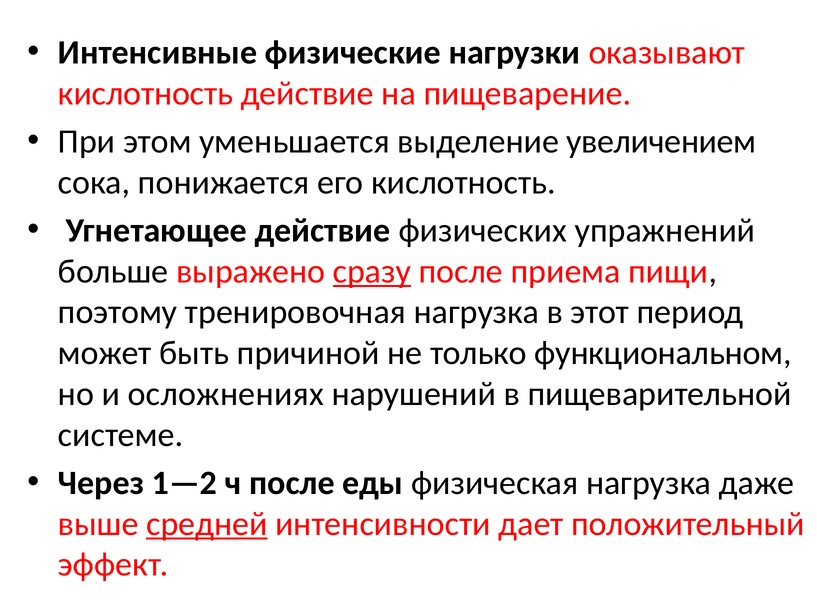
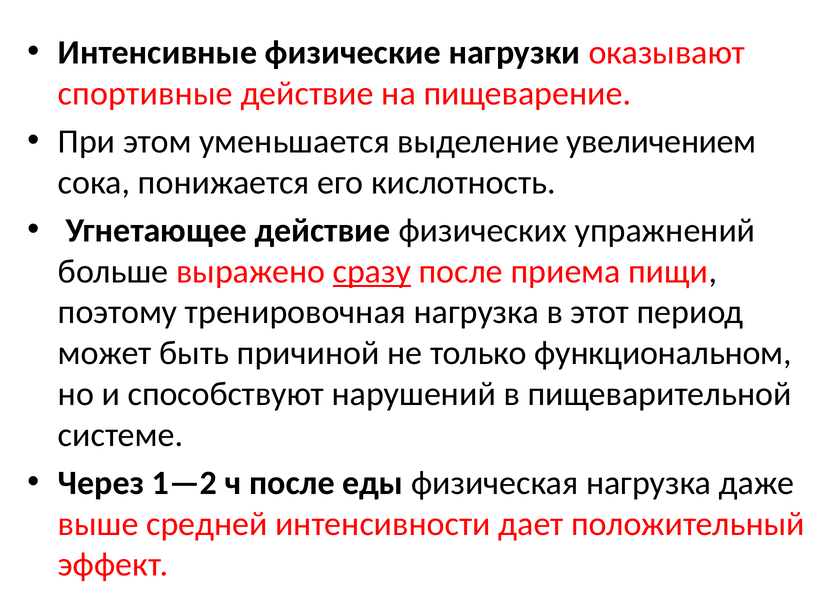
кислотность at (146, 93): кислотность -> спортивные
осложнениях: осложнениях -> способствуют
средней underline: present -> none
